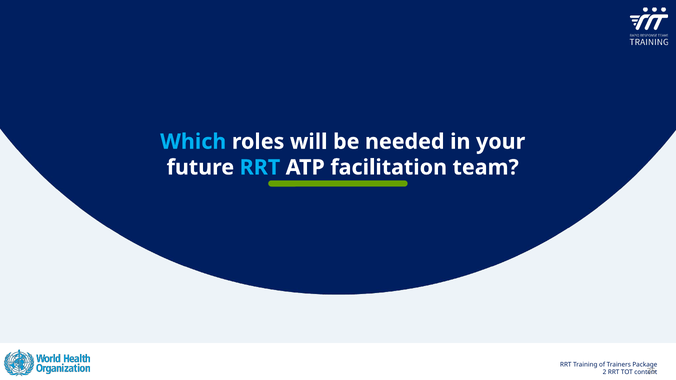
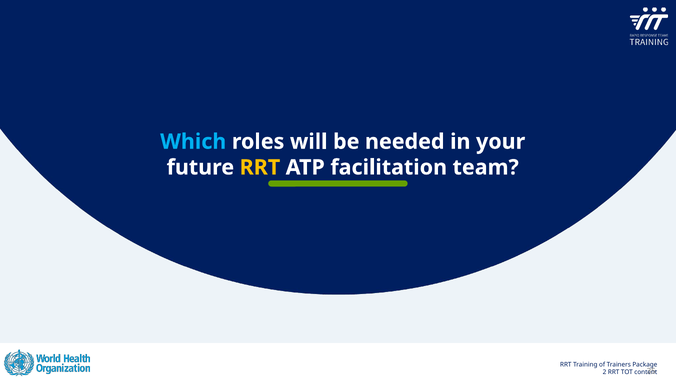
RRT at (260, 168) colour: light blue -> yellow
